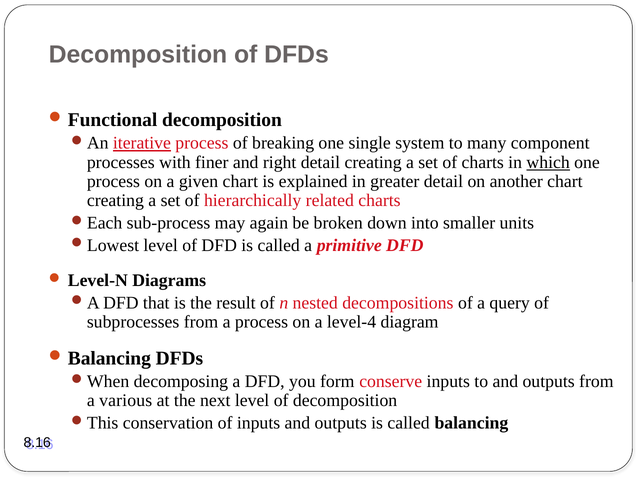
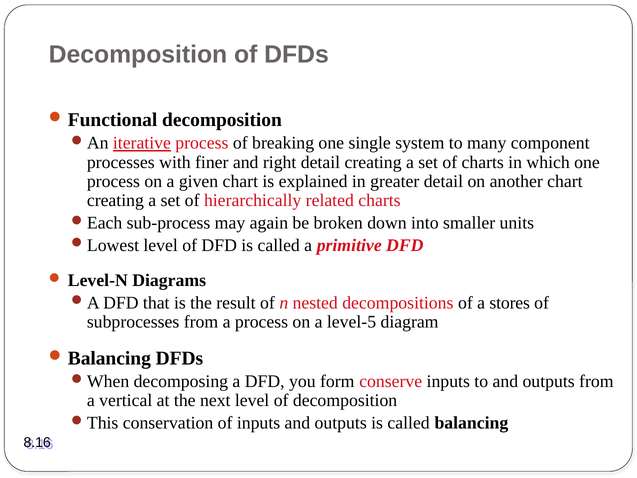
which underline: present -> none
query: query -> stores
level-4: level-4 -> level-5
various: various -> vertical
